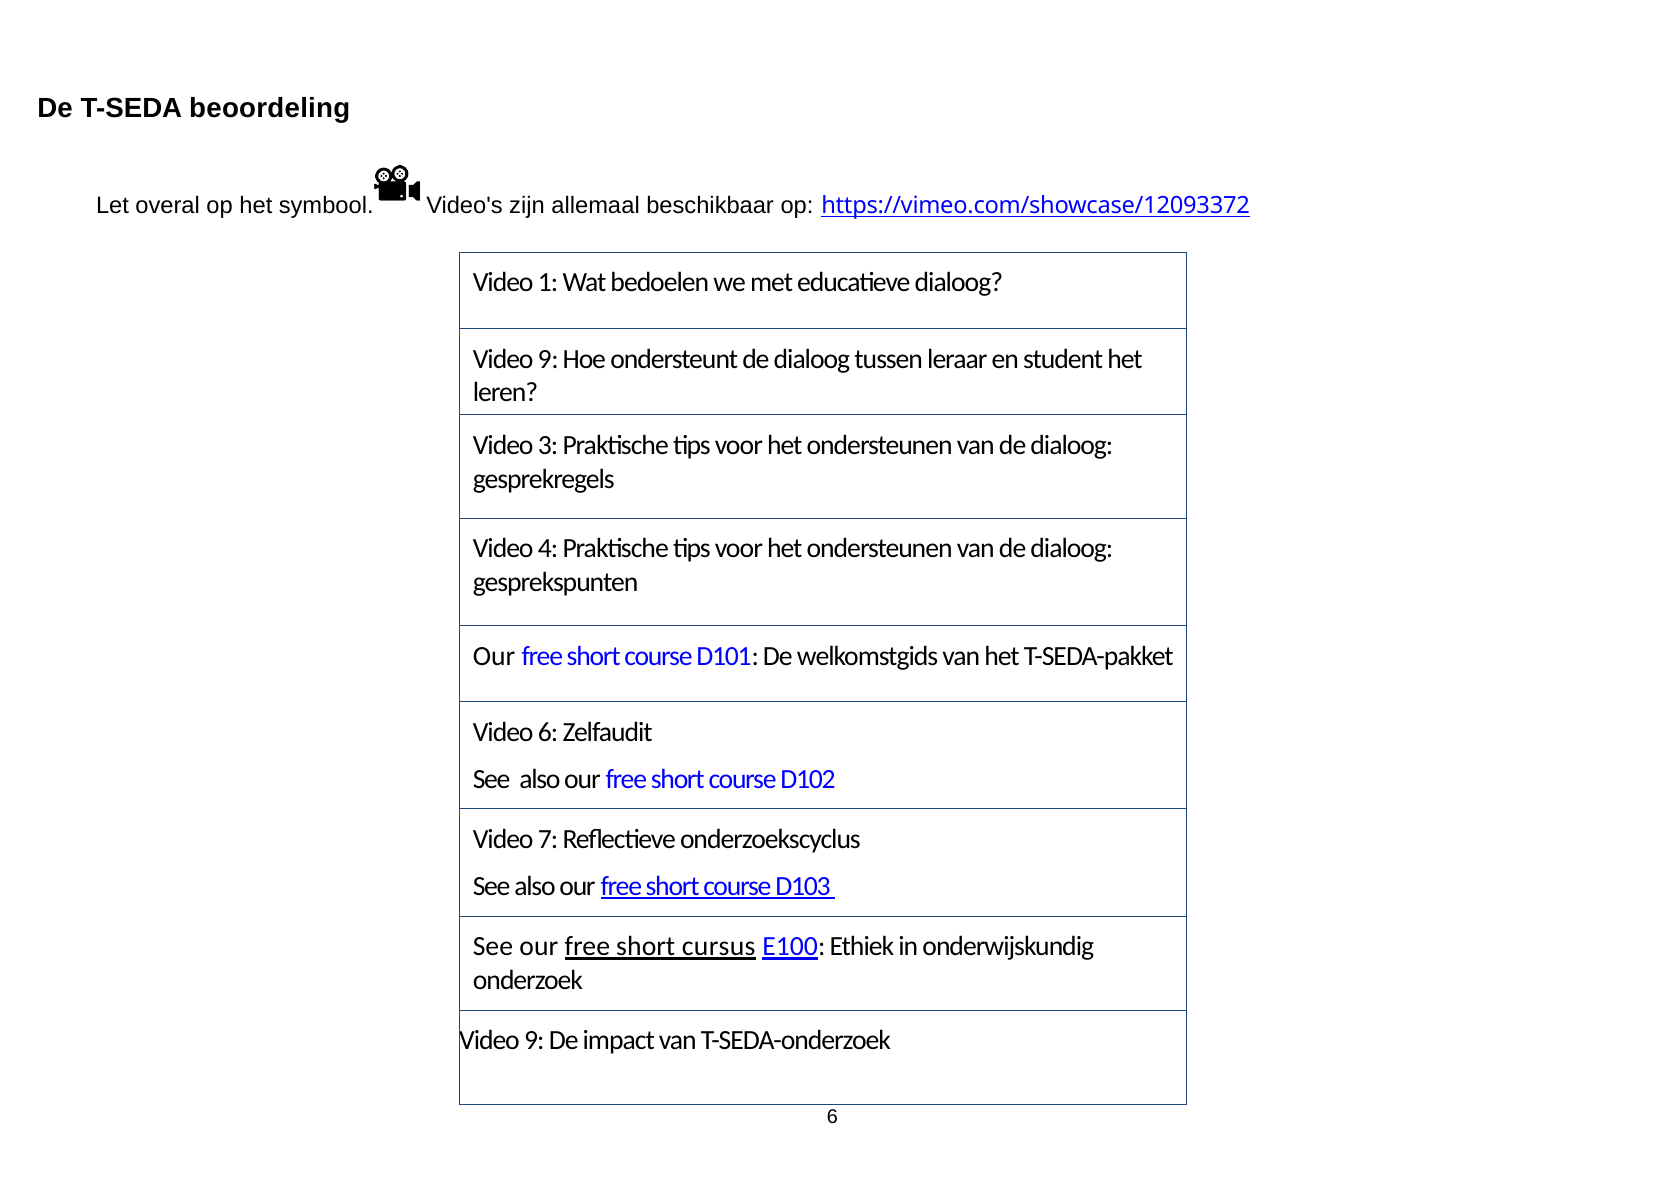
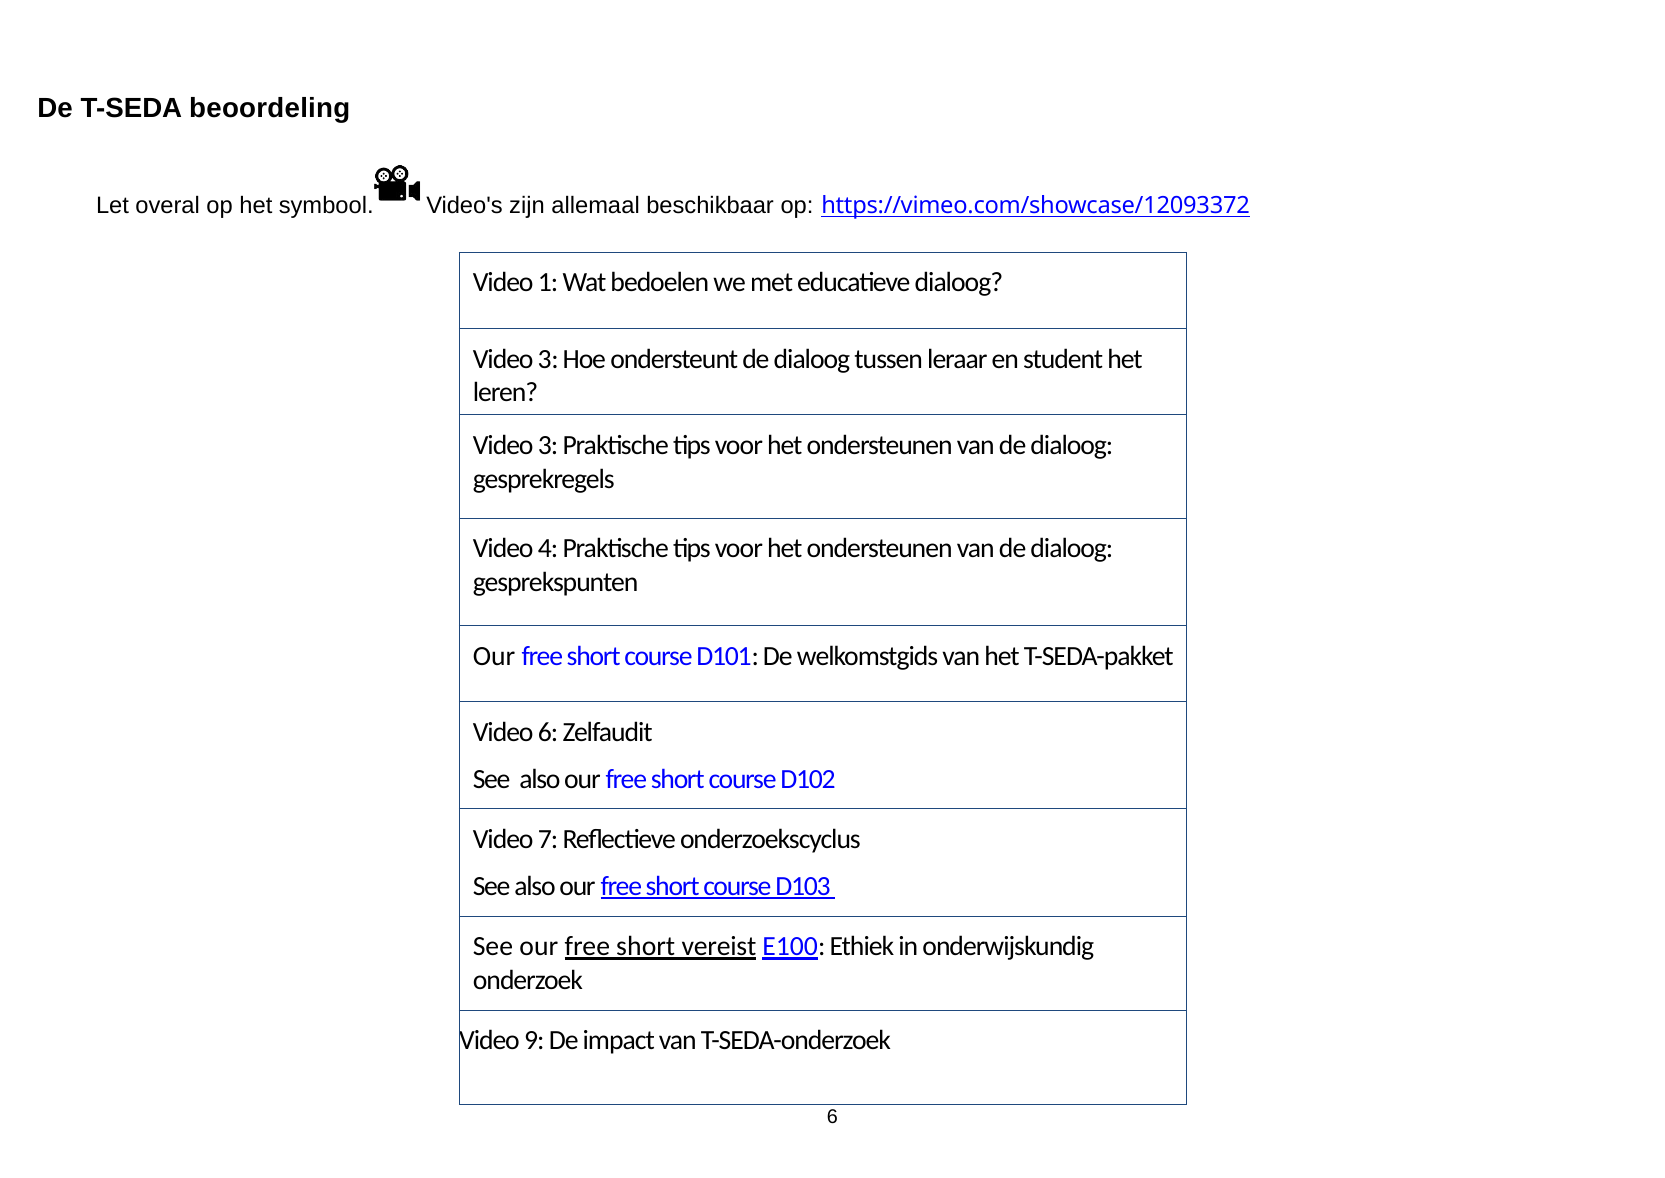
9 at (548, 359): 9 -> 3
cursus: cursus -> vereist
